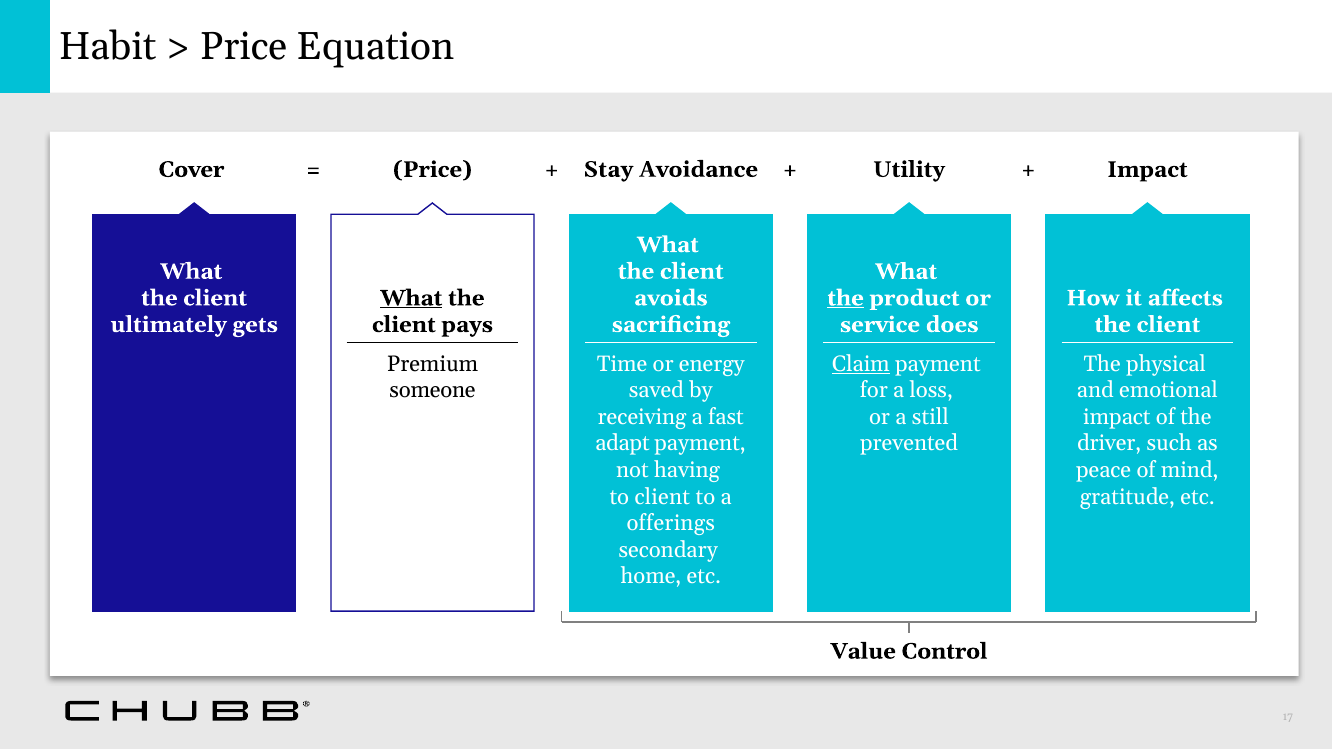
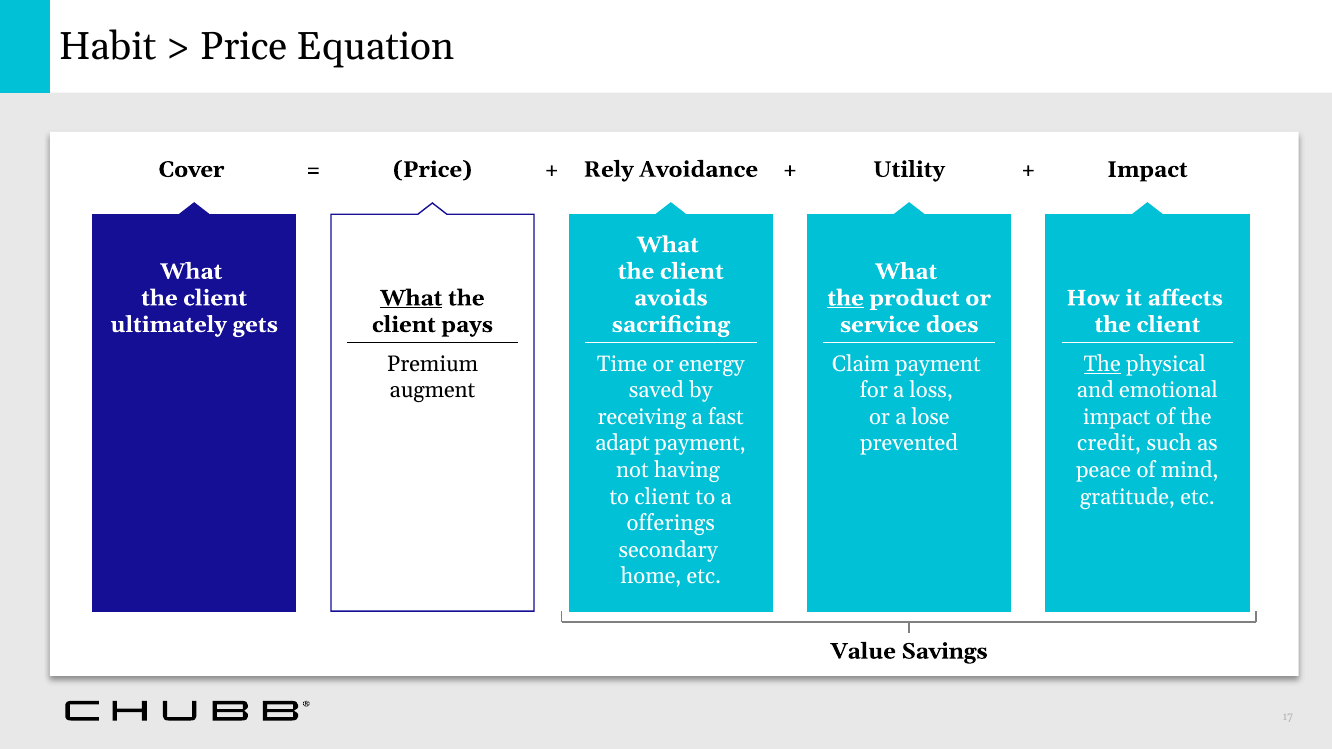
Stay: Stay -> Rely
Claim underline: present -> none
The at (1102, 364) underline: none -> present
someone: someone -> augment
still: still -> lose
driver: driver -> credit
Control: Control -> Savings
